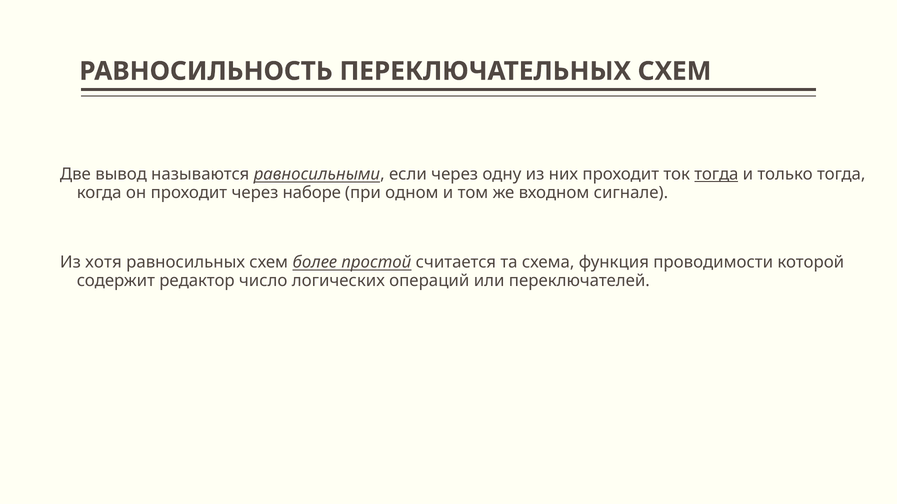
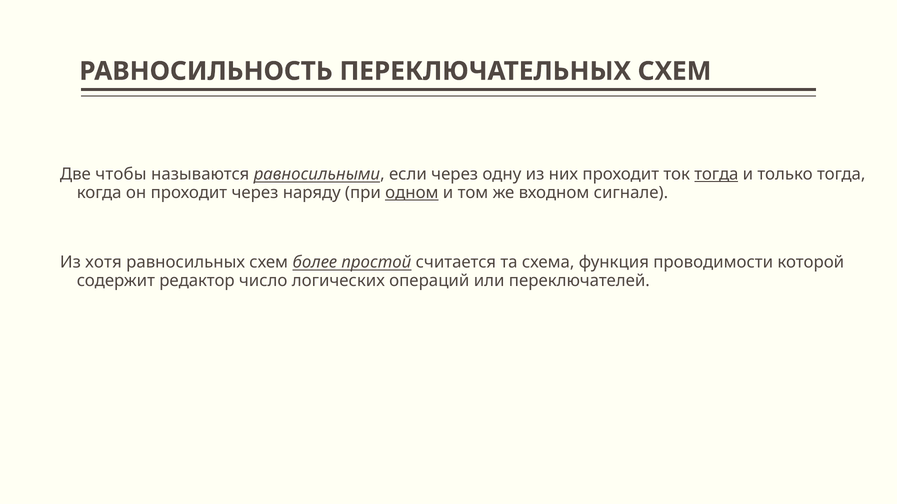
вывод: вывод -> чтобы
наборе: наборе -> наряду
одном underline: none -> present
